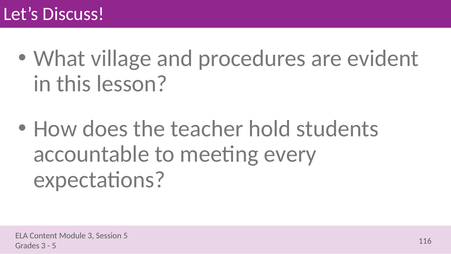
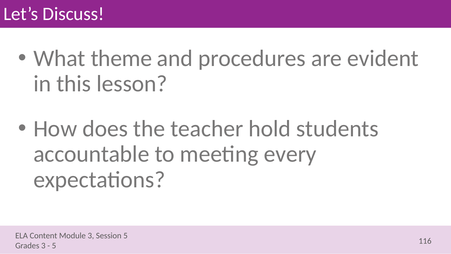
village: village -> theme
